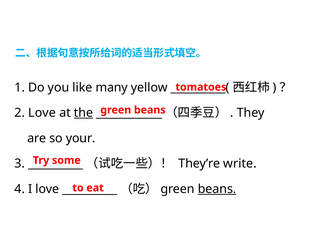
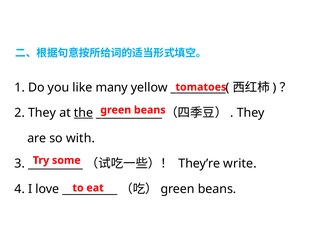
2 Love: Love -> They
your: your -> with
beans at (217, 188) underline: present -> none
